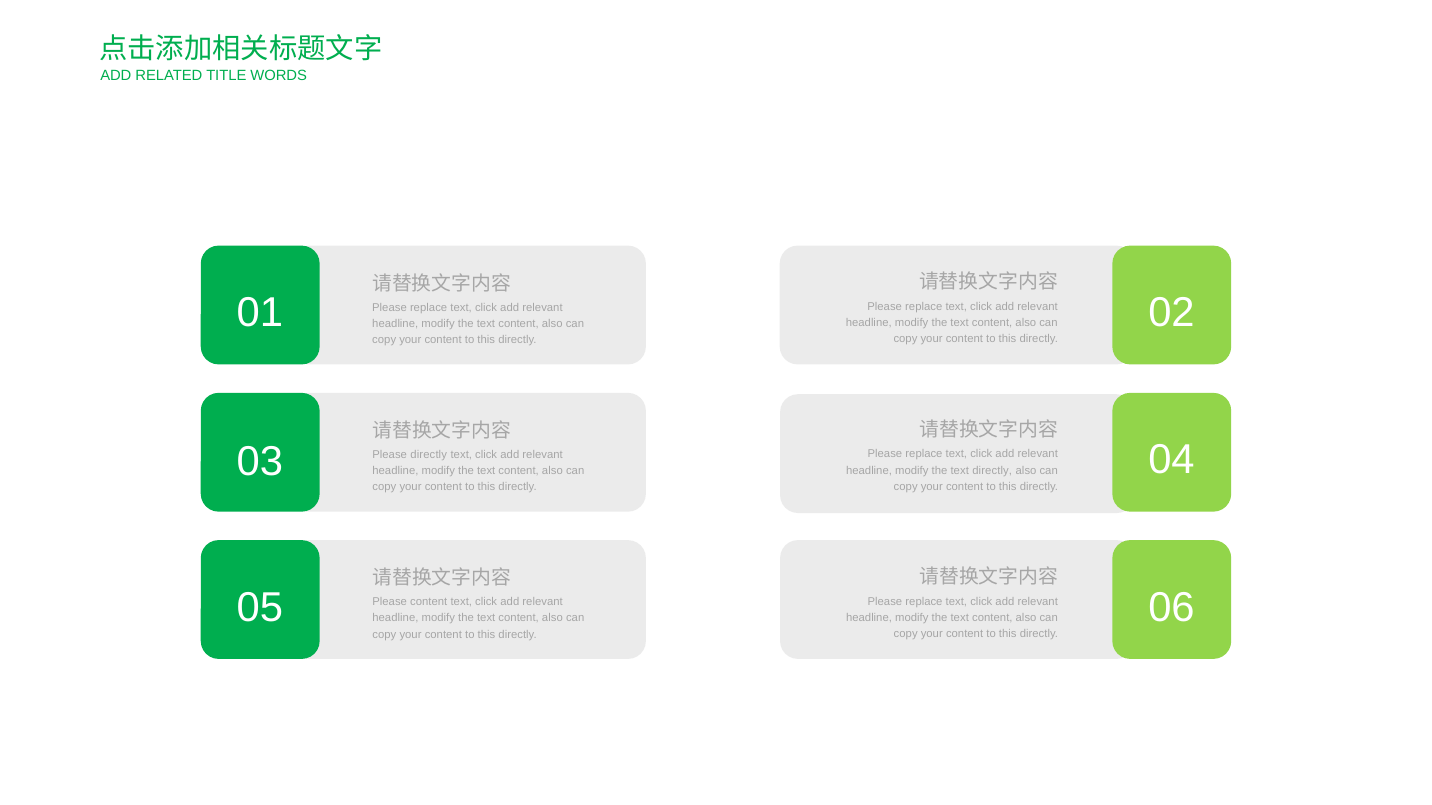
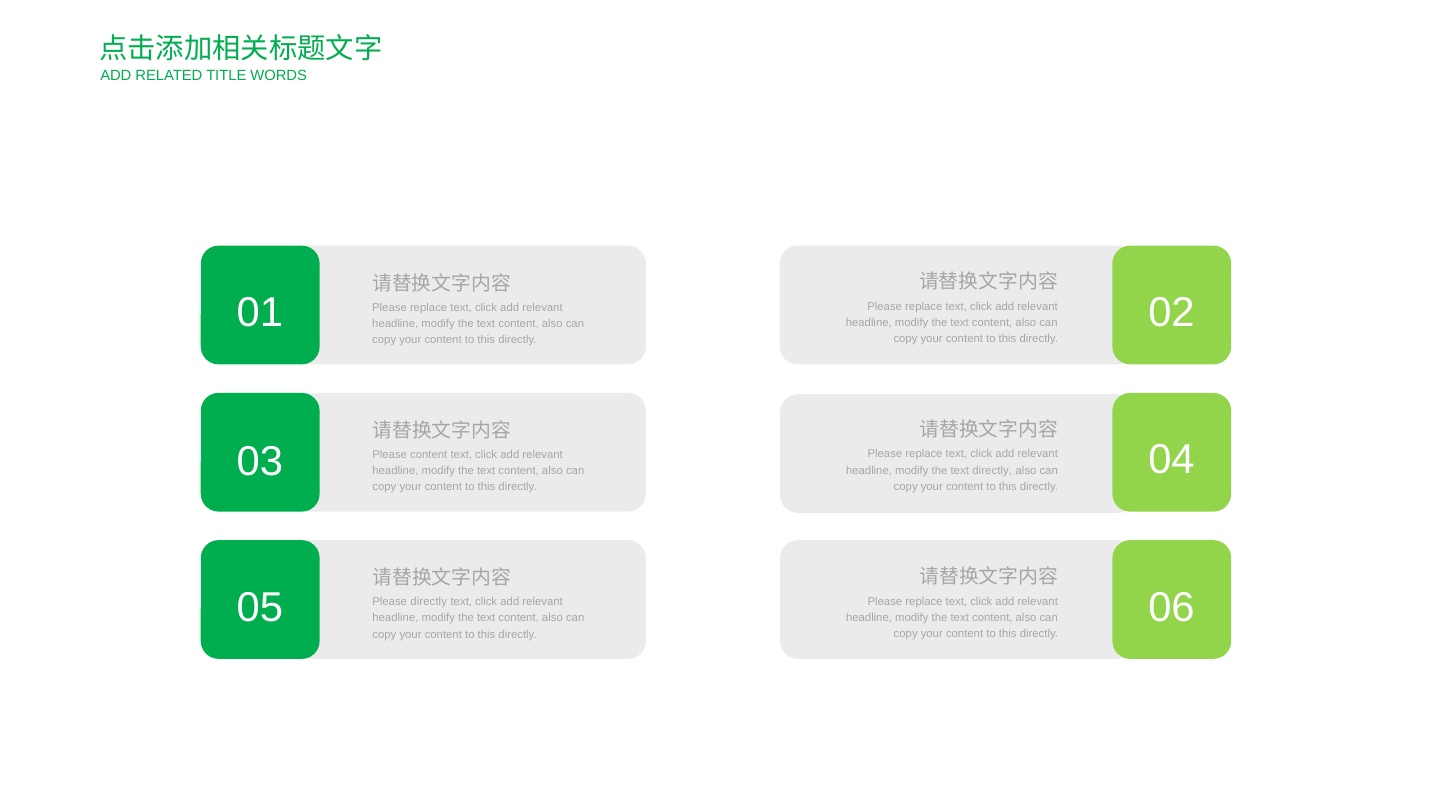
Please directly: directly -> content
Please content: content -> directly
